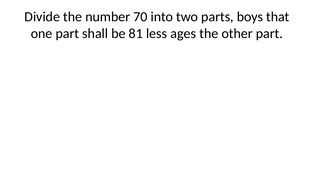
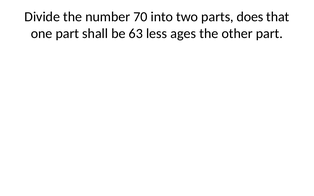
boys: boys -> does
81: 81 -> 63
